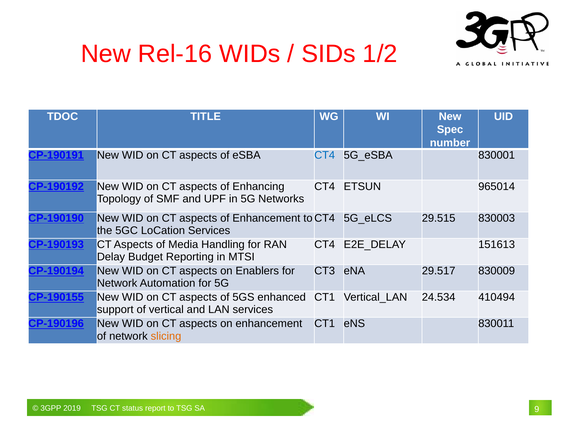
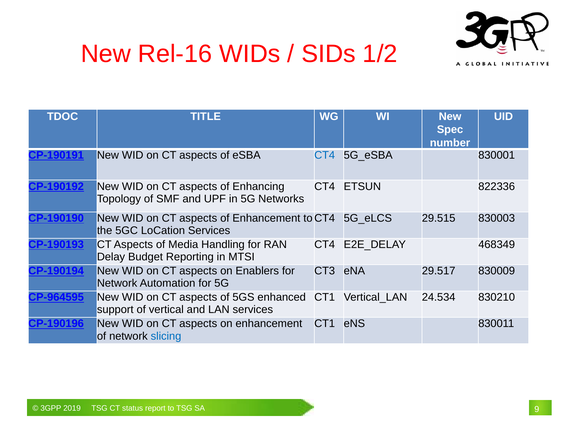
965014: 965014 -> 822336
151613: 151613 -> 468349
CP-190155: CP-190155 -> CP-964595
410494: 410494 -> 830210
slicing colour: orange -> blue
